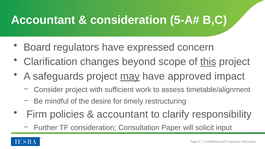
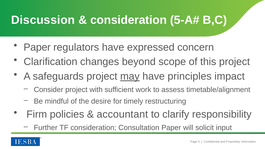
Accountant at (43, 20): Accountant -> Discussion
Board at (37, 47): Board -> Paper
this underline: present -> none
approved: approved -> principles
